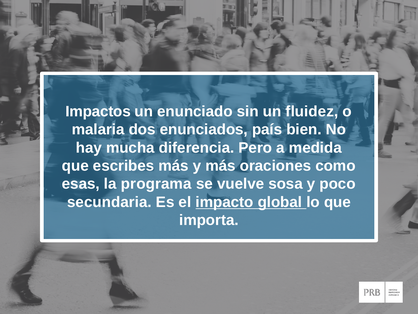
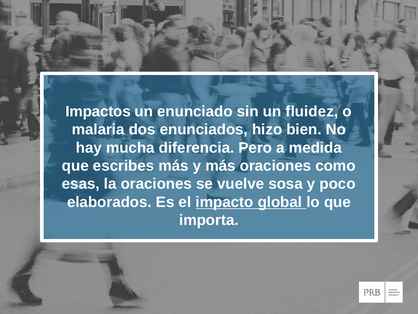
país: país -> hizo
la programa: programa -> oraciones
secundaria: secundaria -> elaborados
